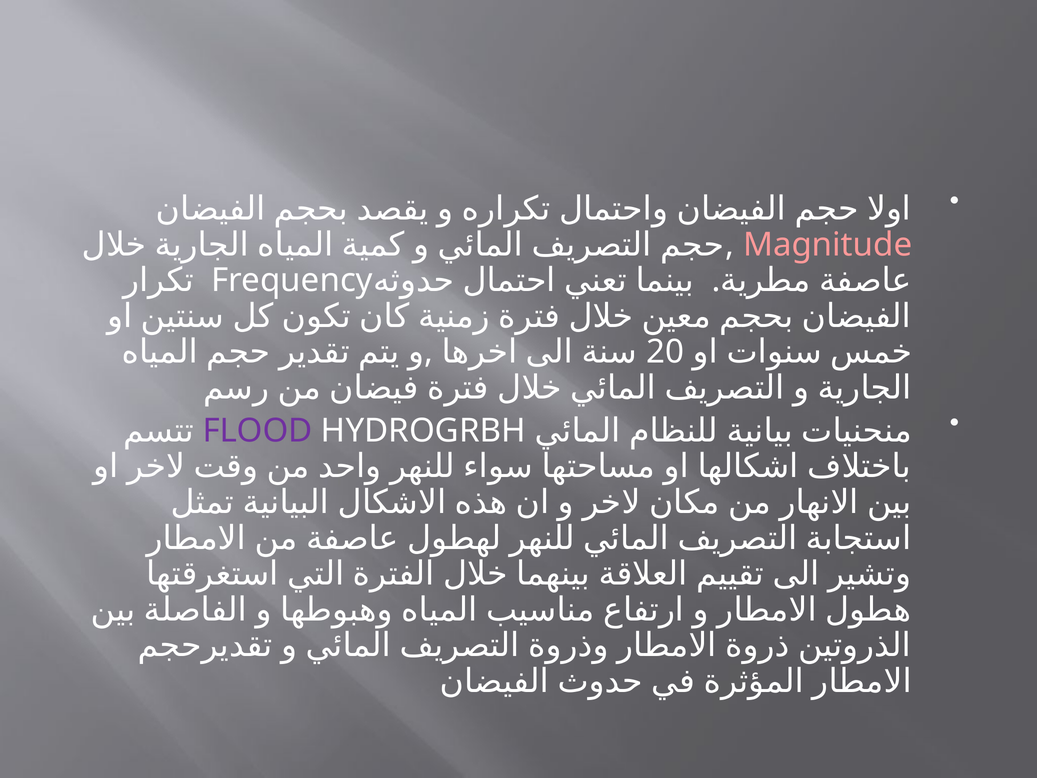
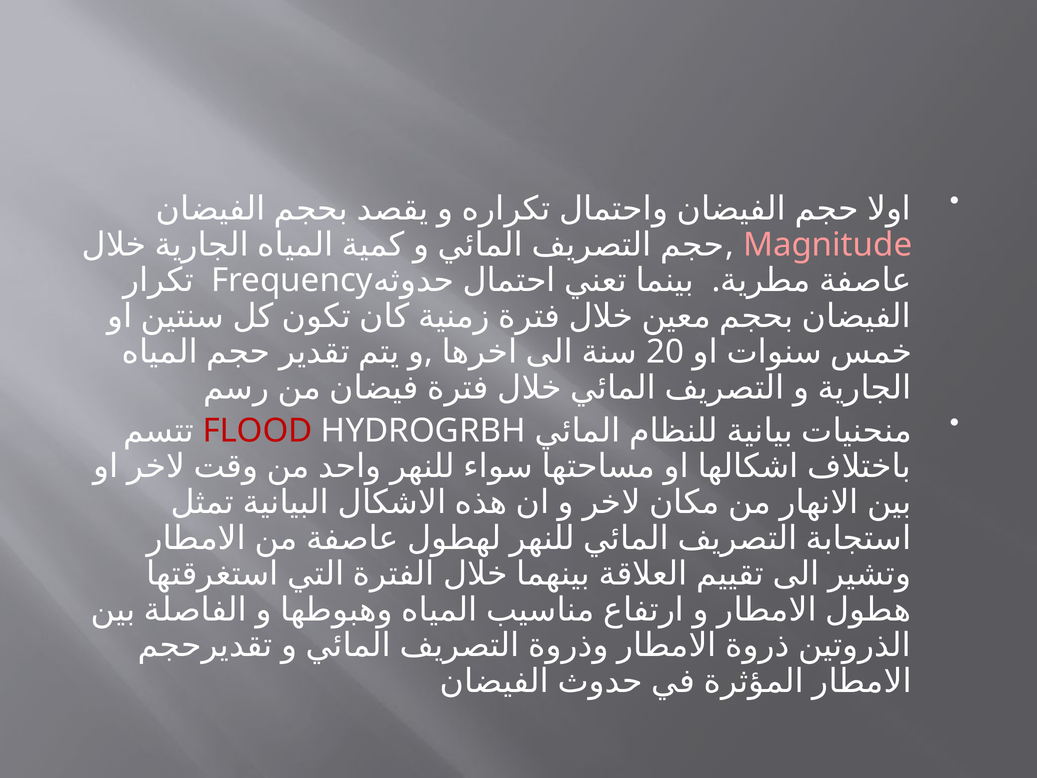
FLOOD colour: purple -> red
